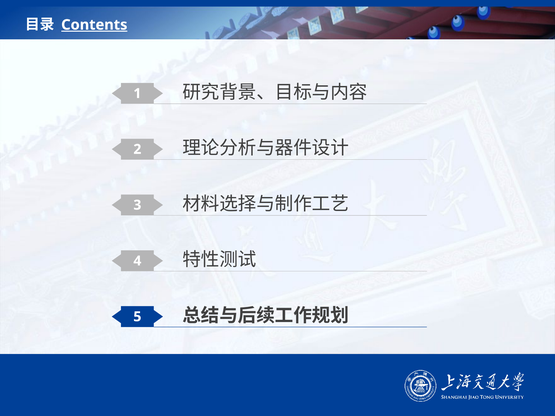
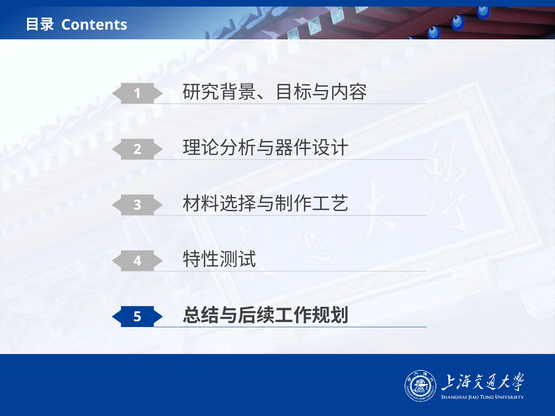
Contents underline: present -> none
